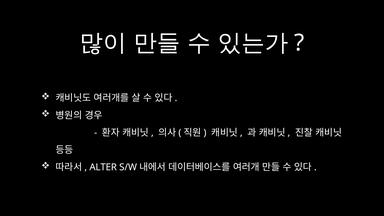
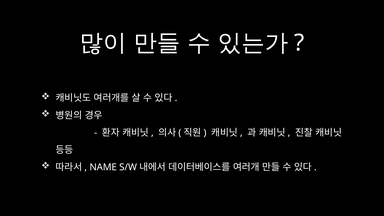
ALTER: ALTER -> NAME
